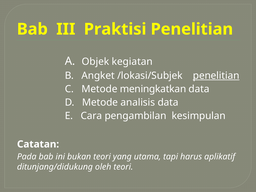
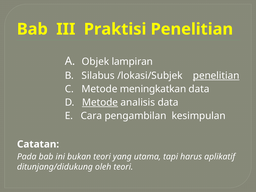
kegiatan: kegiatan -> lampiran
Angket: Angket -> Silabus
Metode at (100, 102) underline: none -> present
